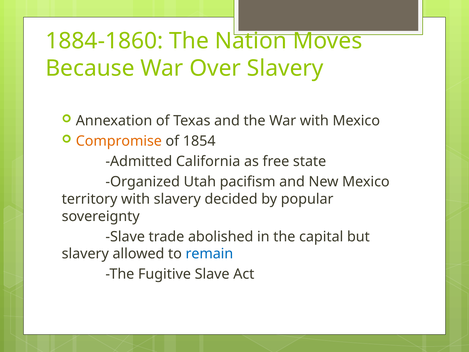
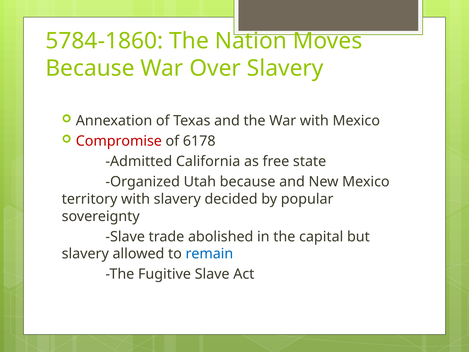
1884-1860: 1884-1860 -> 5784-1860
Compromise colour: orange -> red
1854: 1854 -> 6178
Utah pacifism: pacifism -> because
